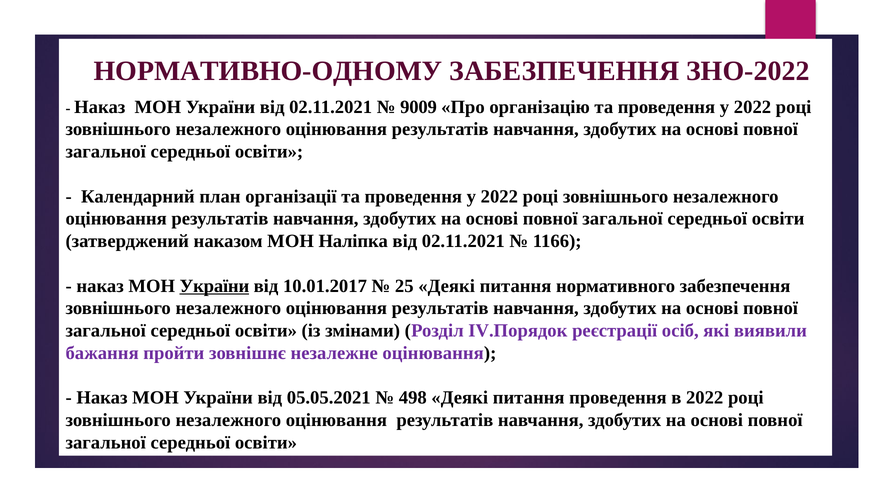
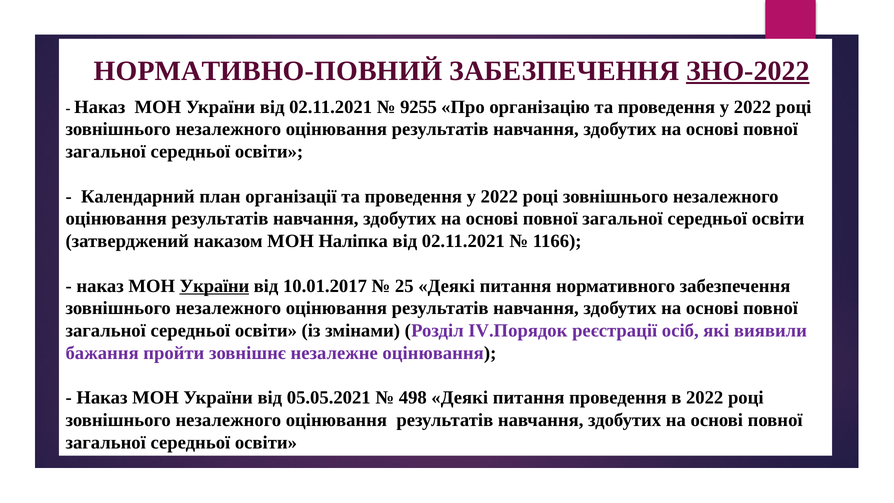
НОРМАТИВНО-ОДНОМУ: НОРМАТИВНО-ОДНОМУ -> НОРМАТИВНО-ПОВНИЙ
ЗНО-2022 underline: none -> present
9009: 9009 -> 9255
